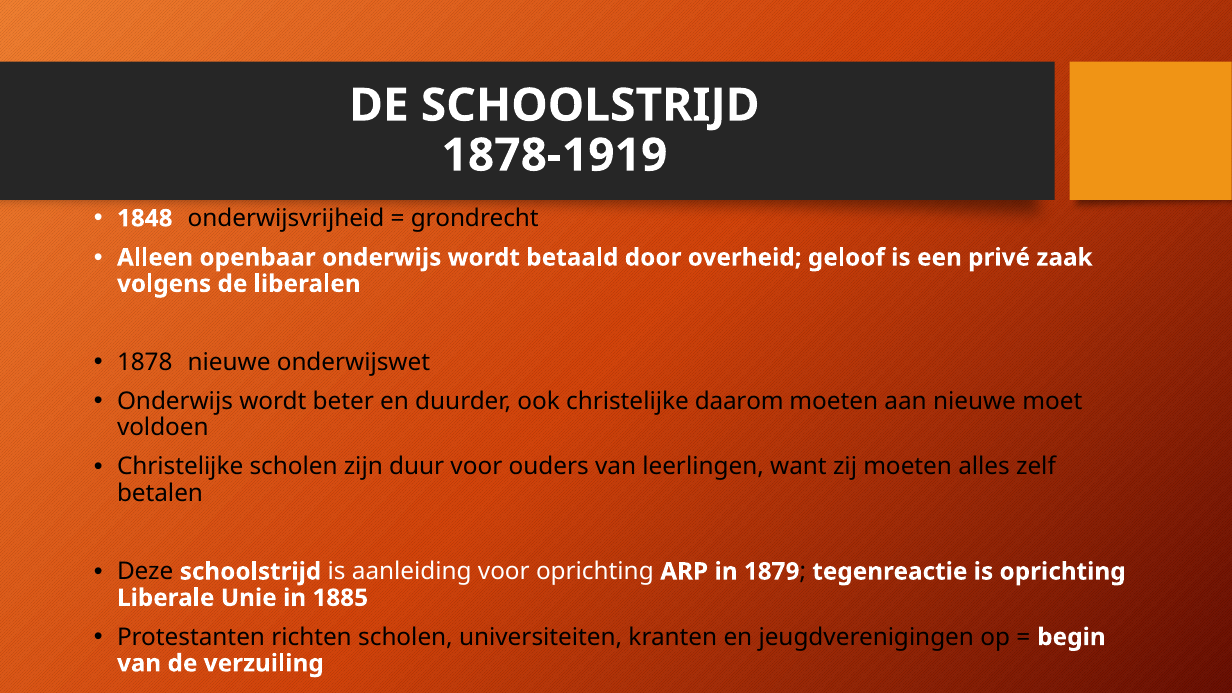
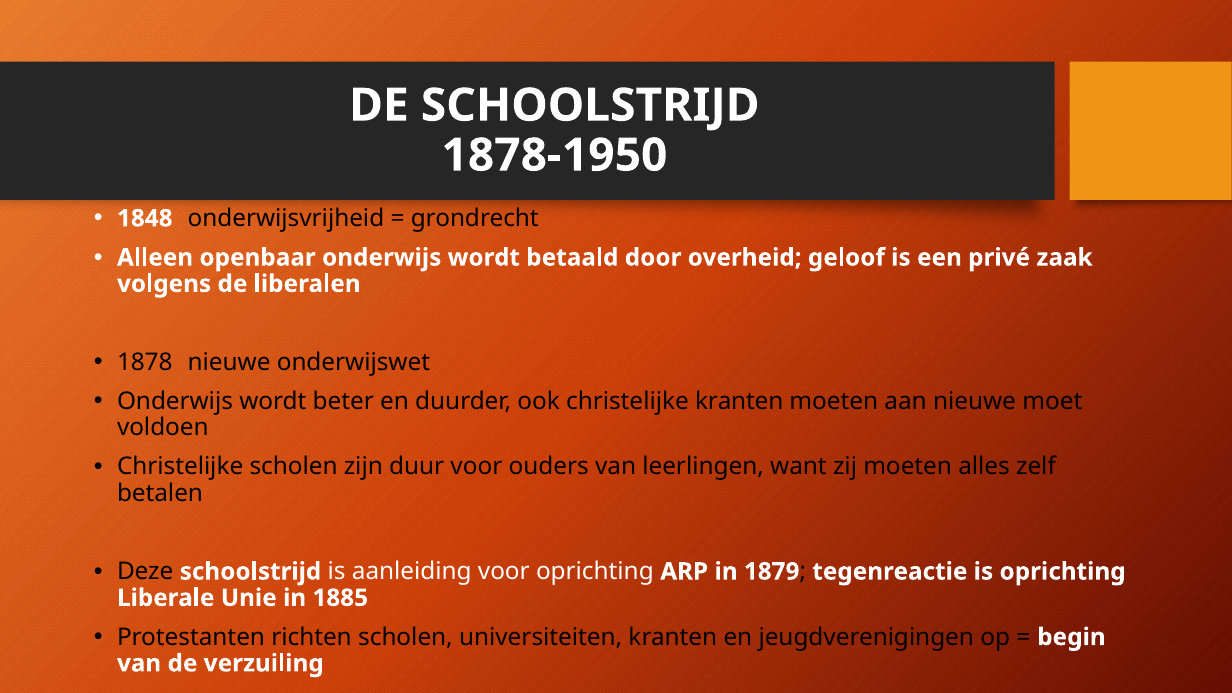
1878-1919: 1878-1919 -> 1878-1950
christelijke daarom: daarom -> kranten
